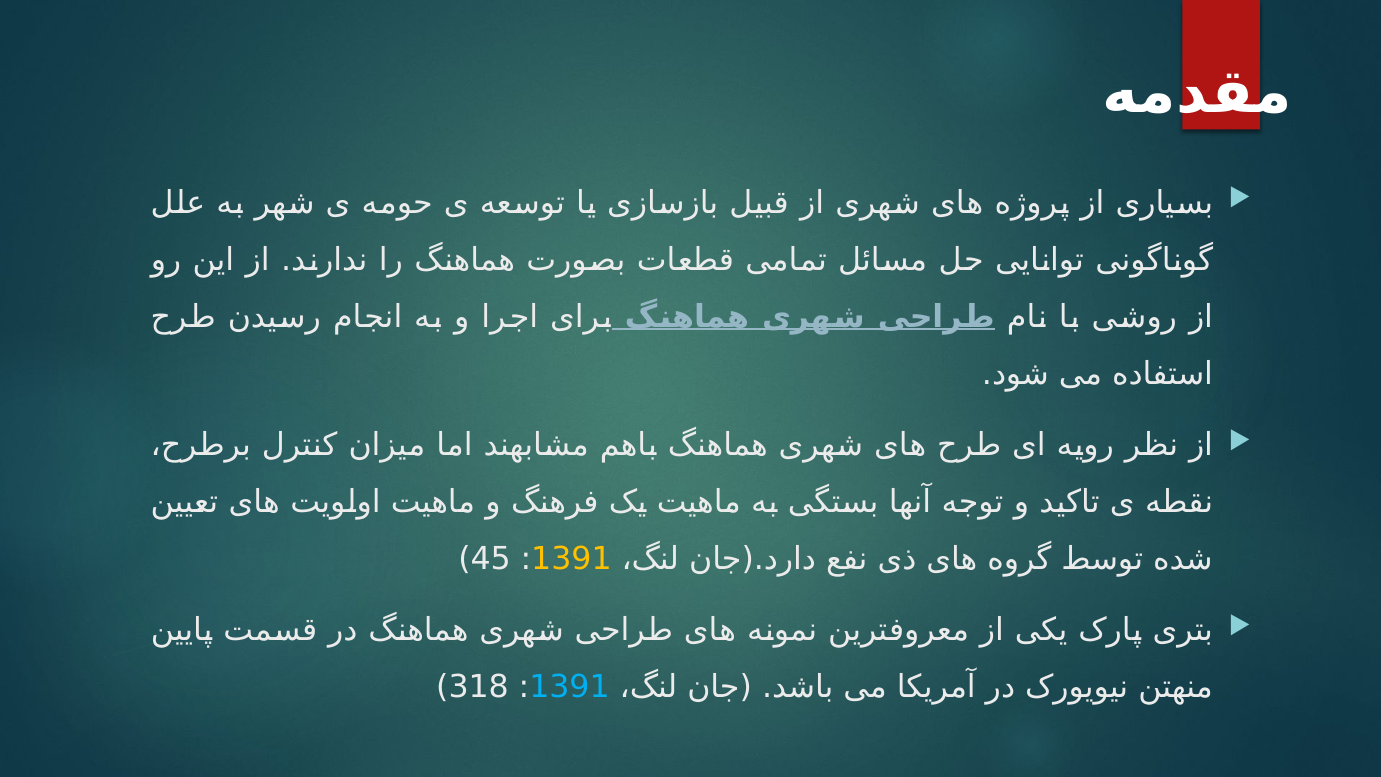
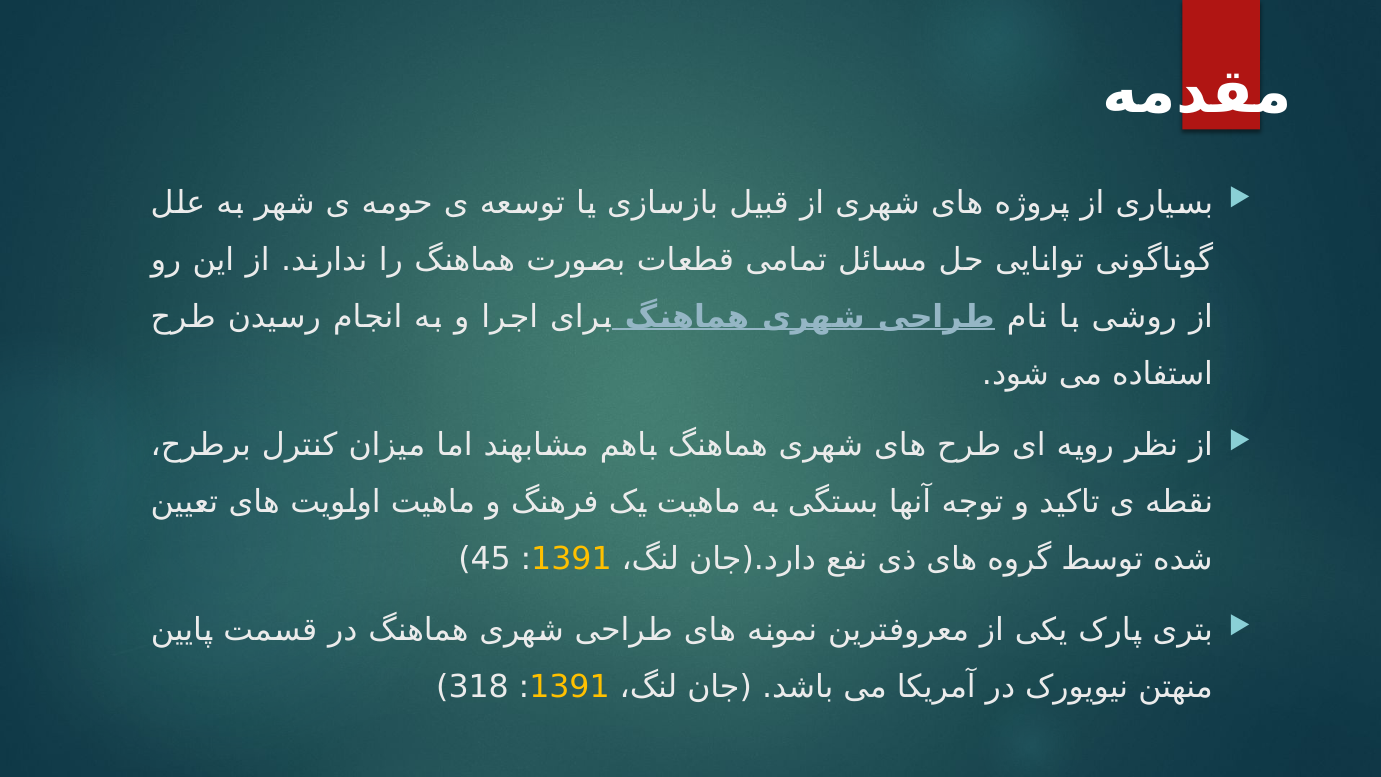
1391 at (570, 687) colour: light blue -> yellow
